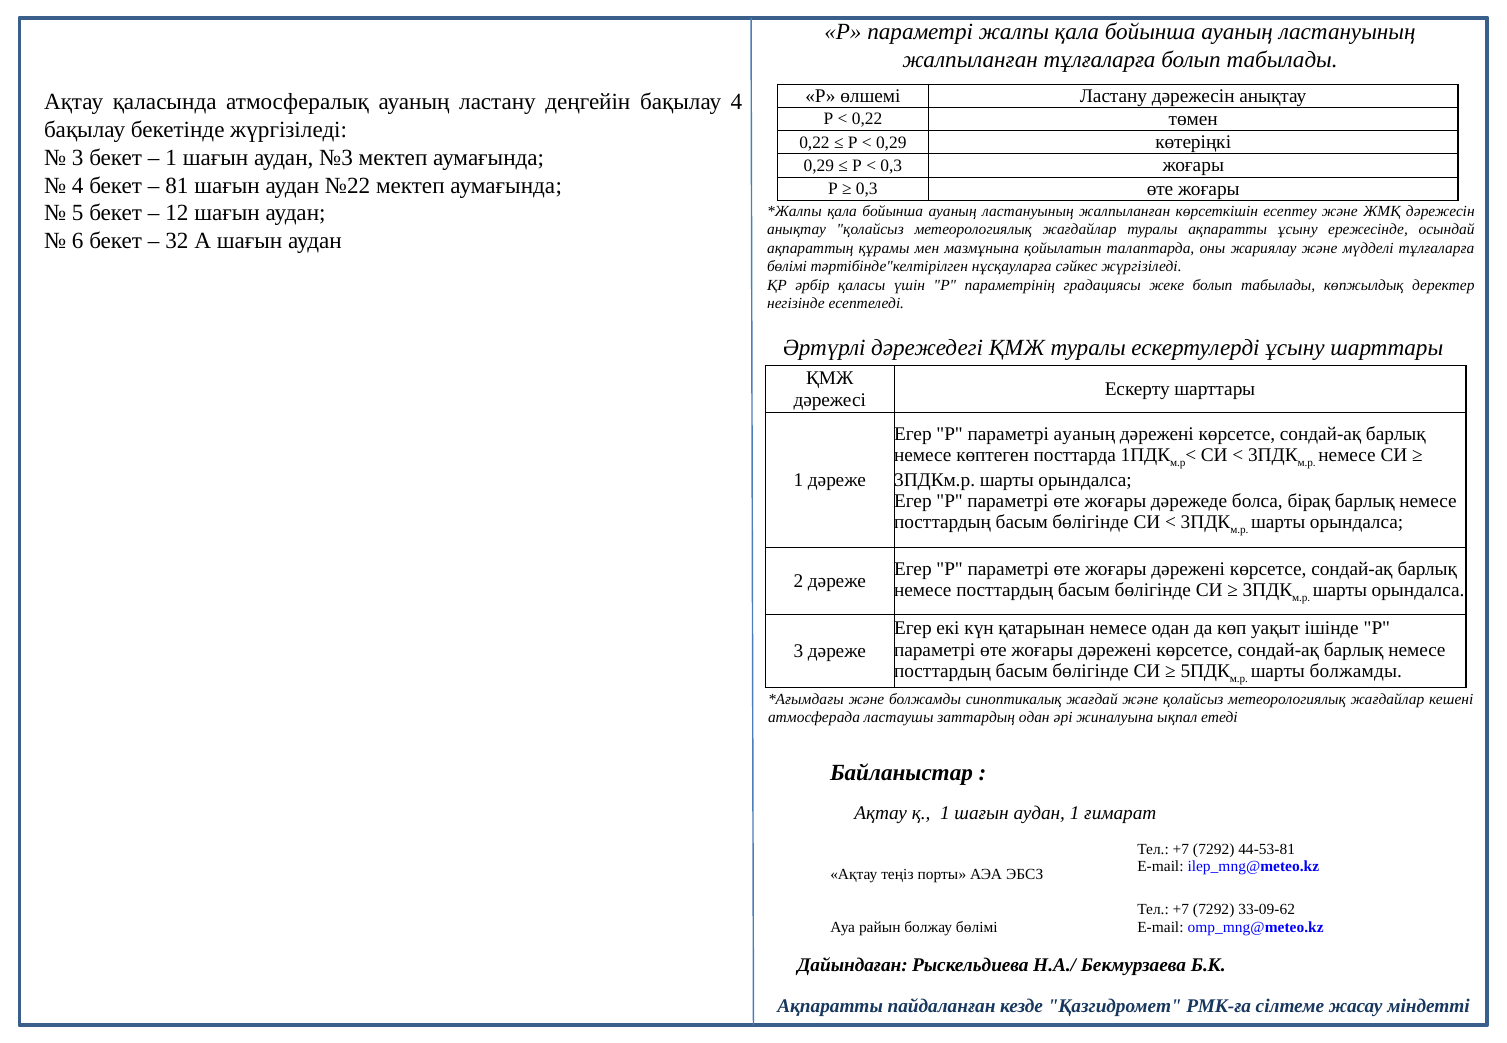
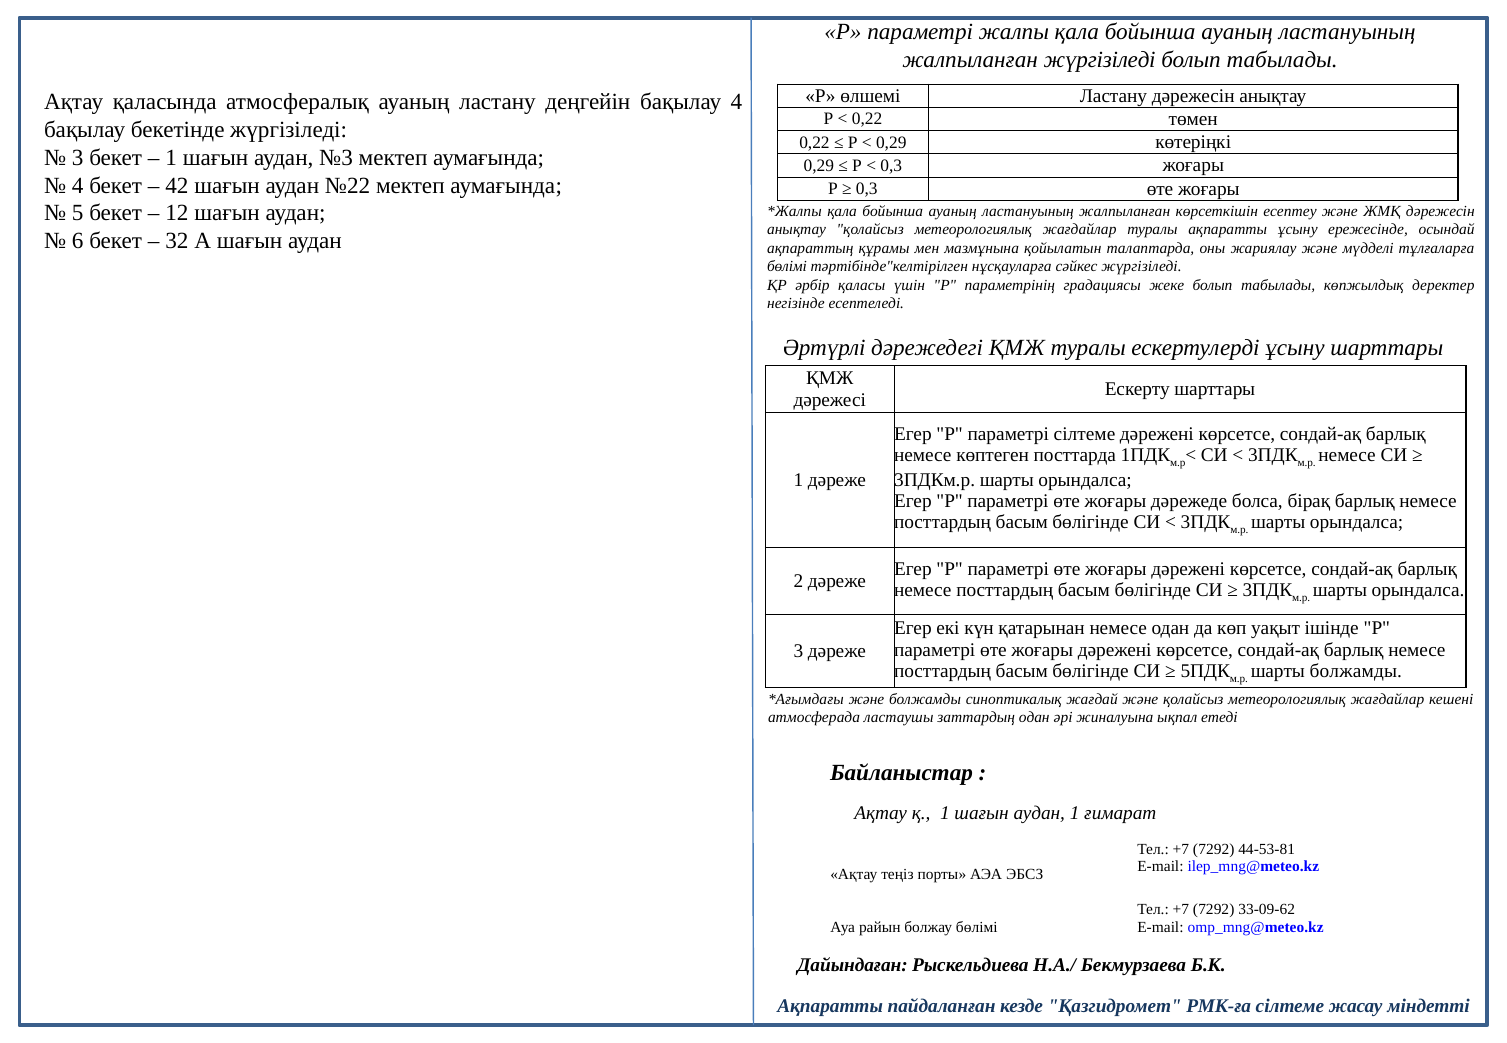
жалпыланған тұлғаларға: тұлғаларға -> жүргізіледі
81: 81 -> 42
параметрі ауаның: ауаның -> сілтеме
